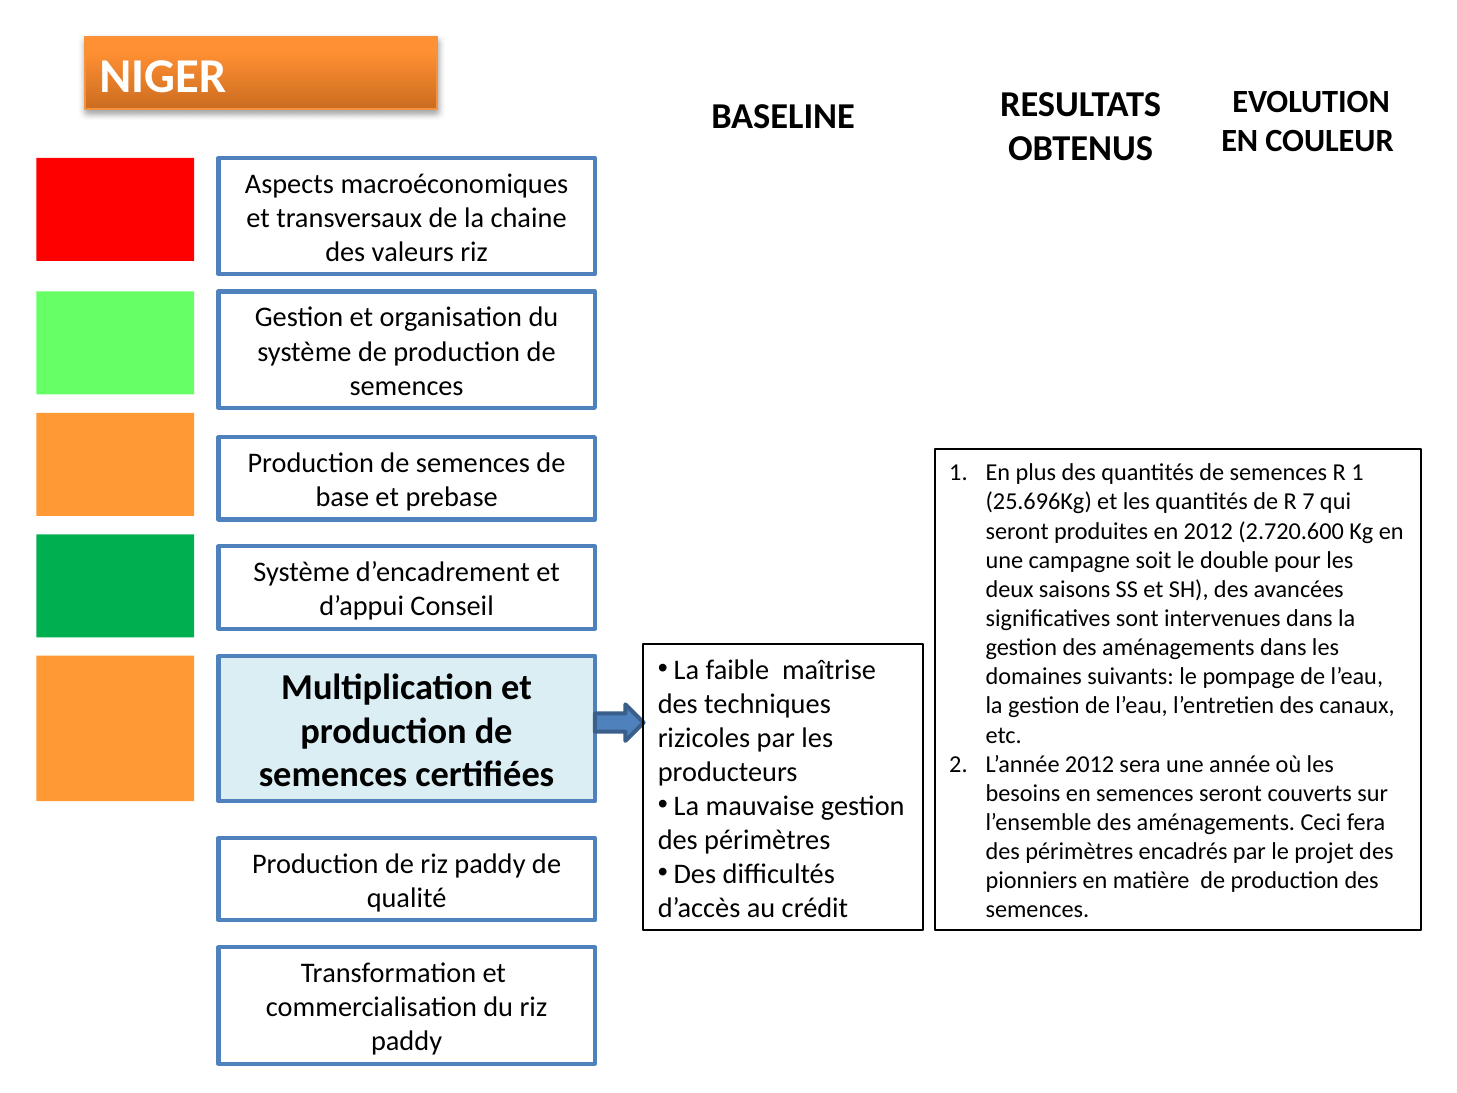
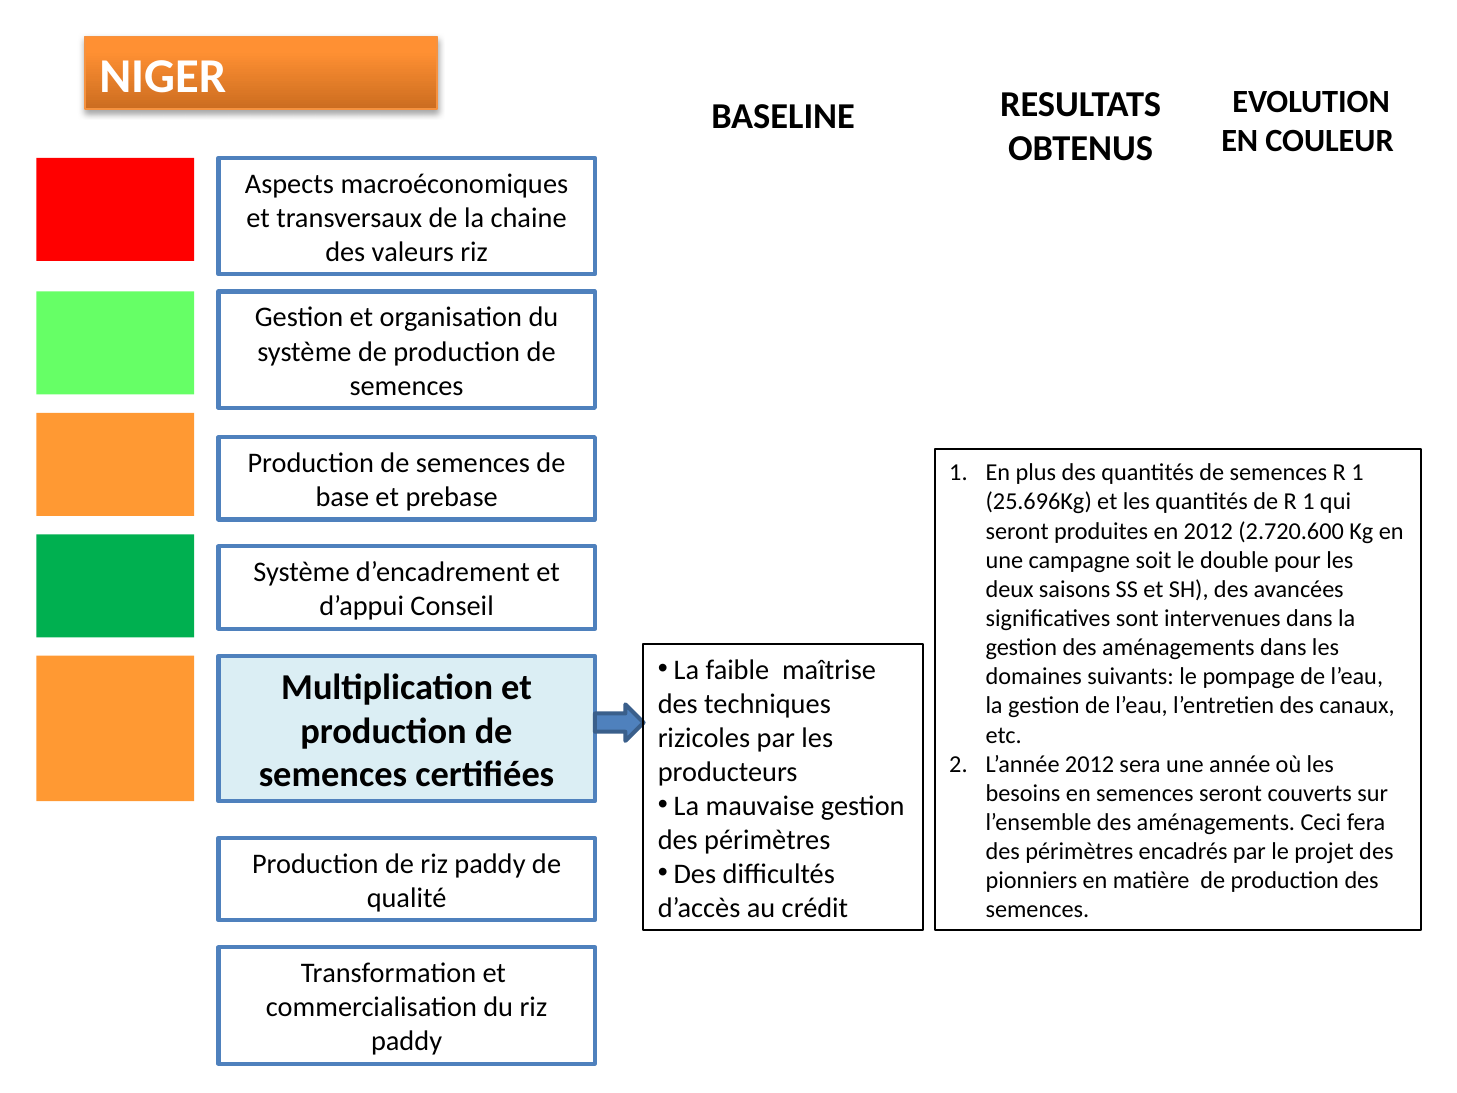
de R 7: 7 -> 1
